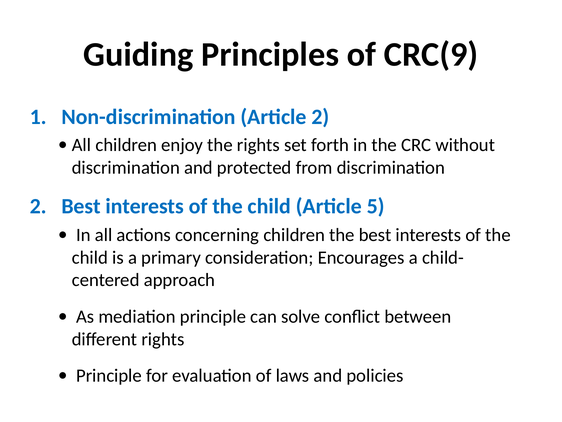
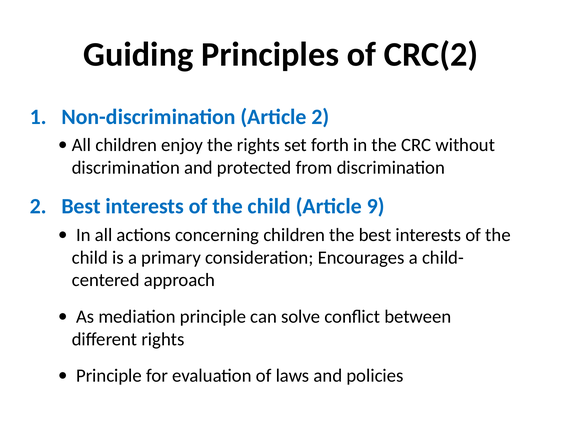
CRC(9: CRC(9 -> CRC(2
5: 5 -> 9
